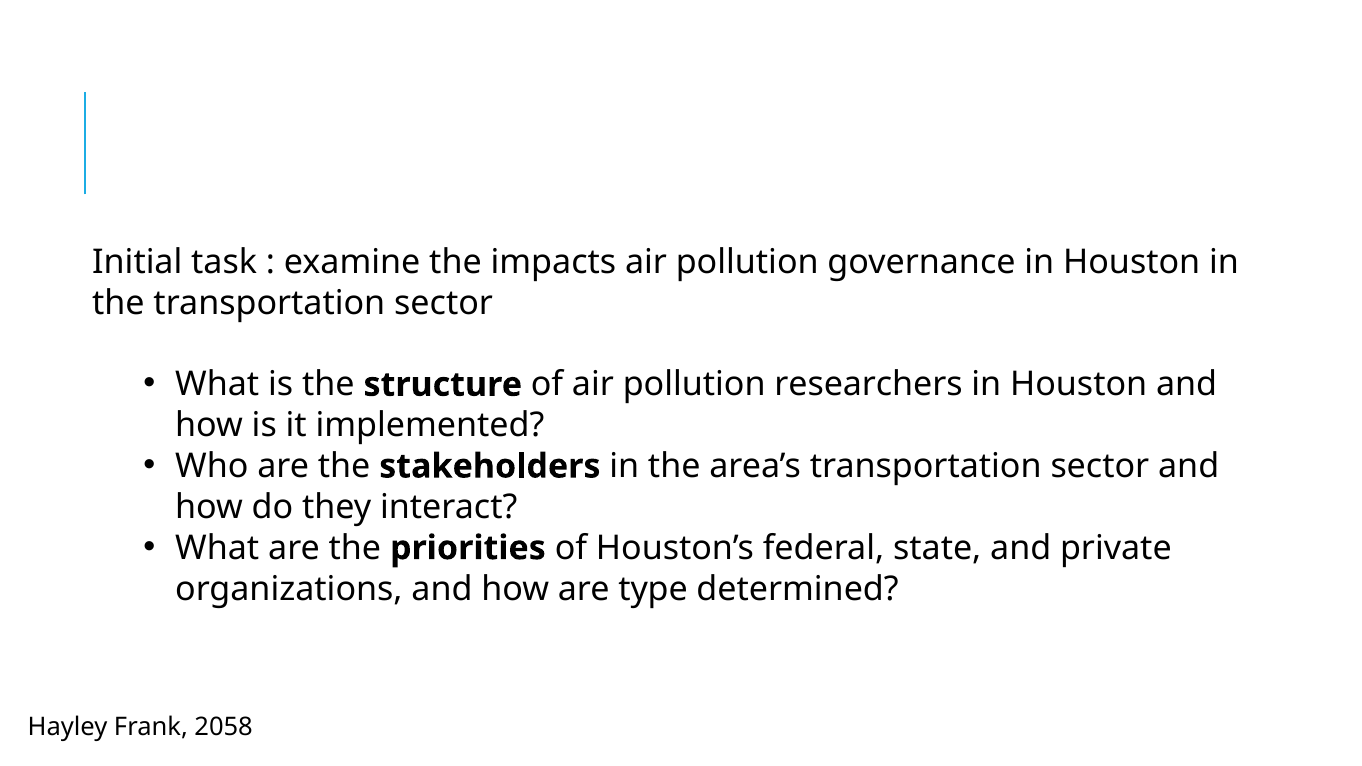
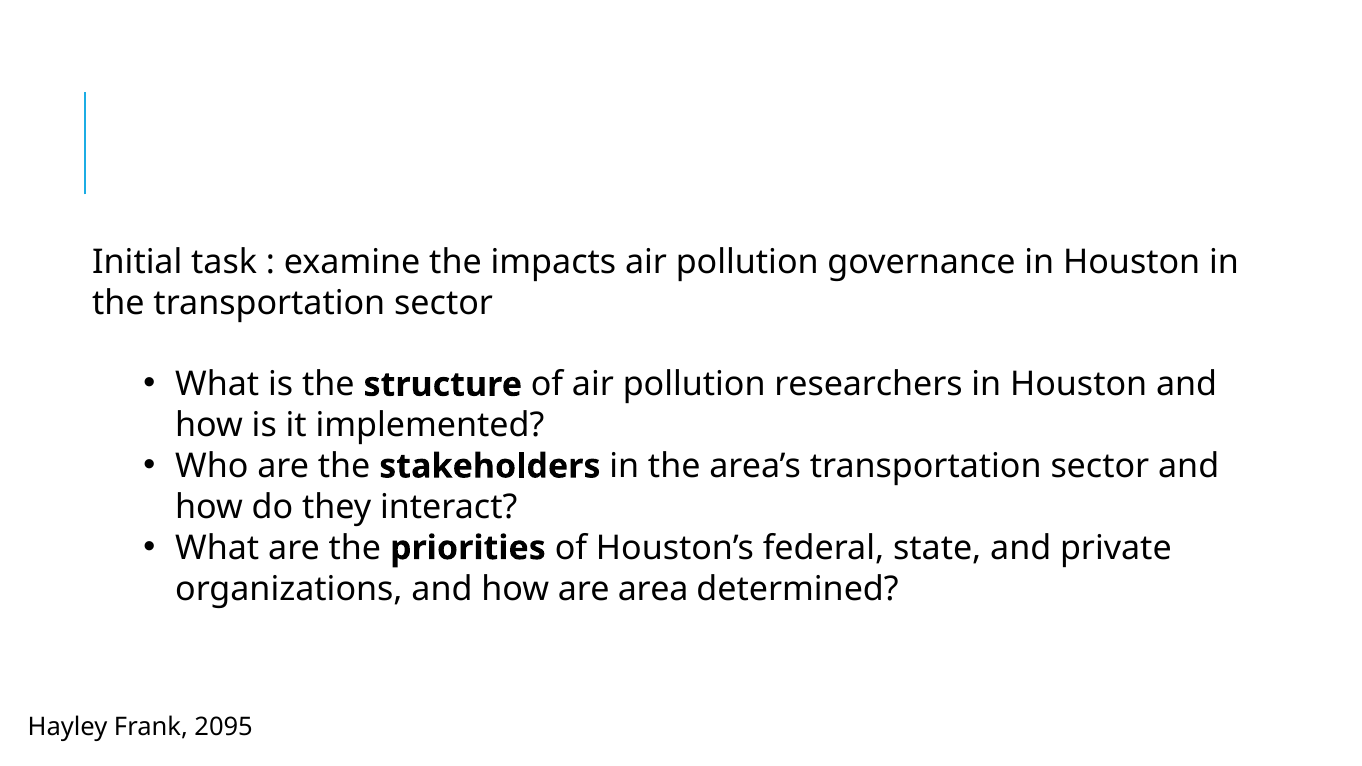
type: type -> area
2058: 2058 -> 2095
